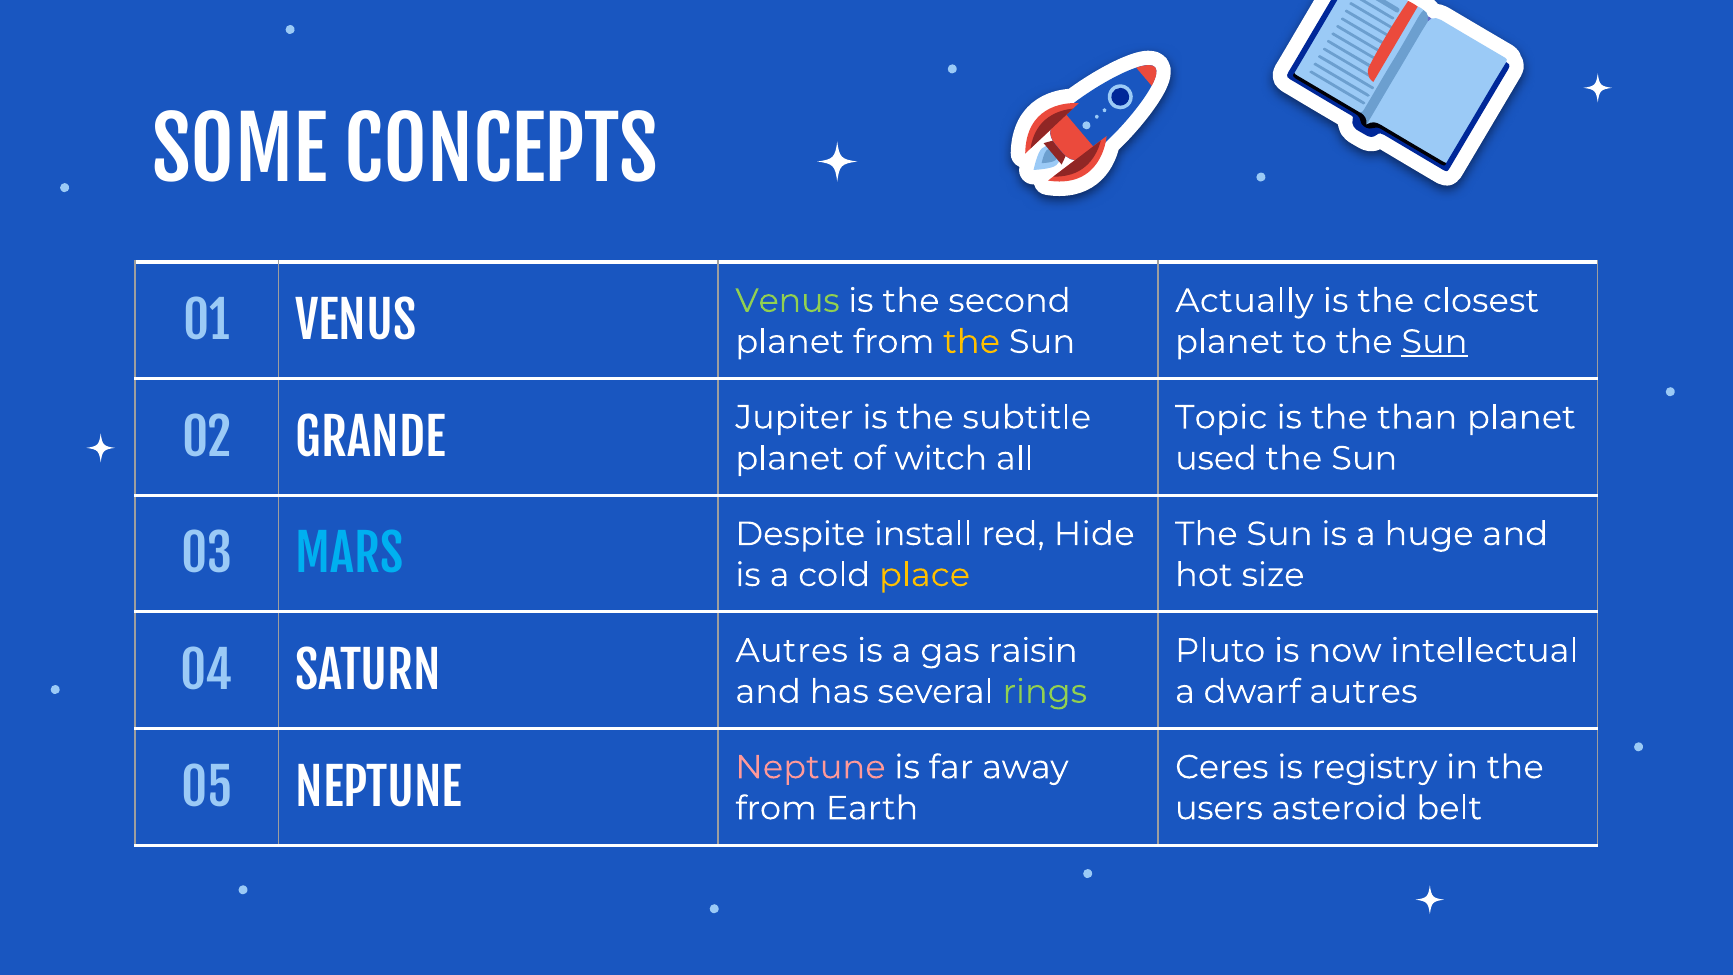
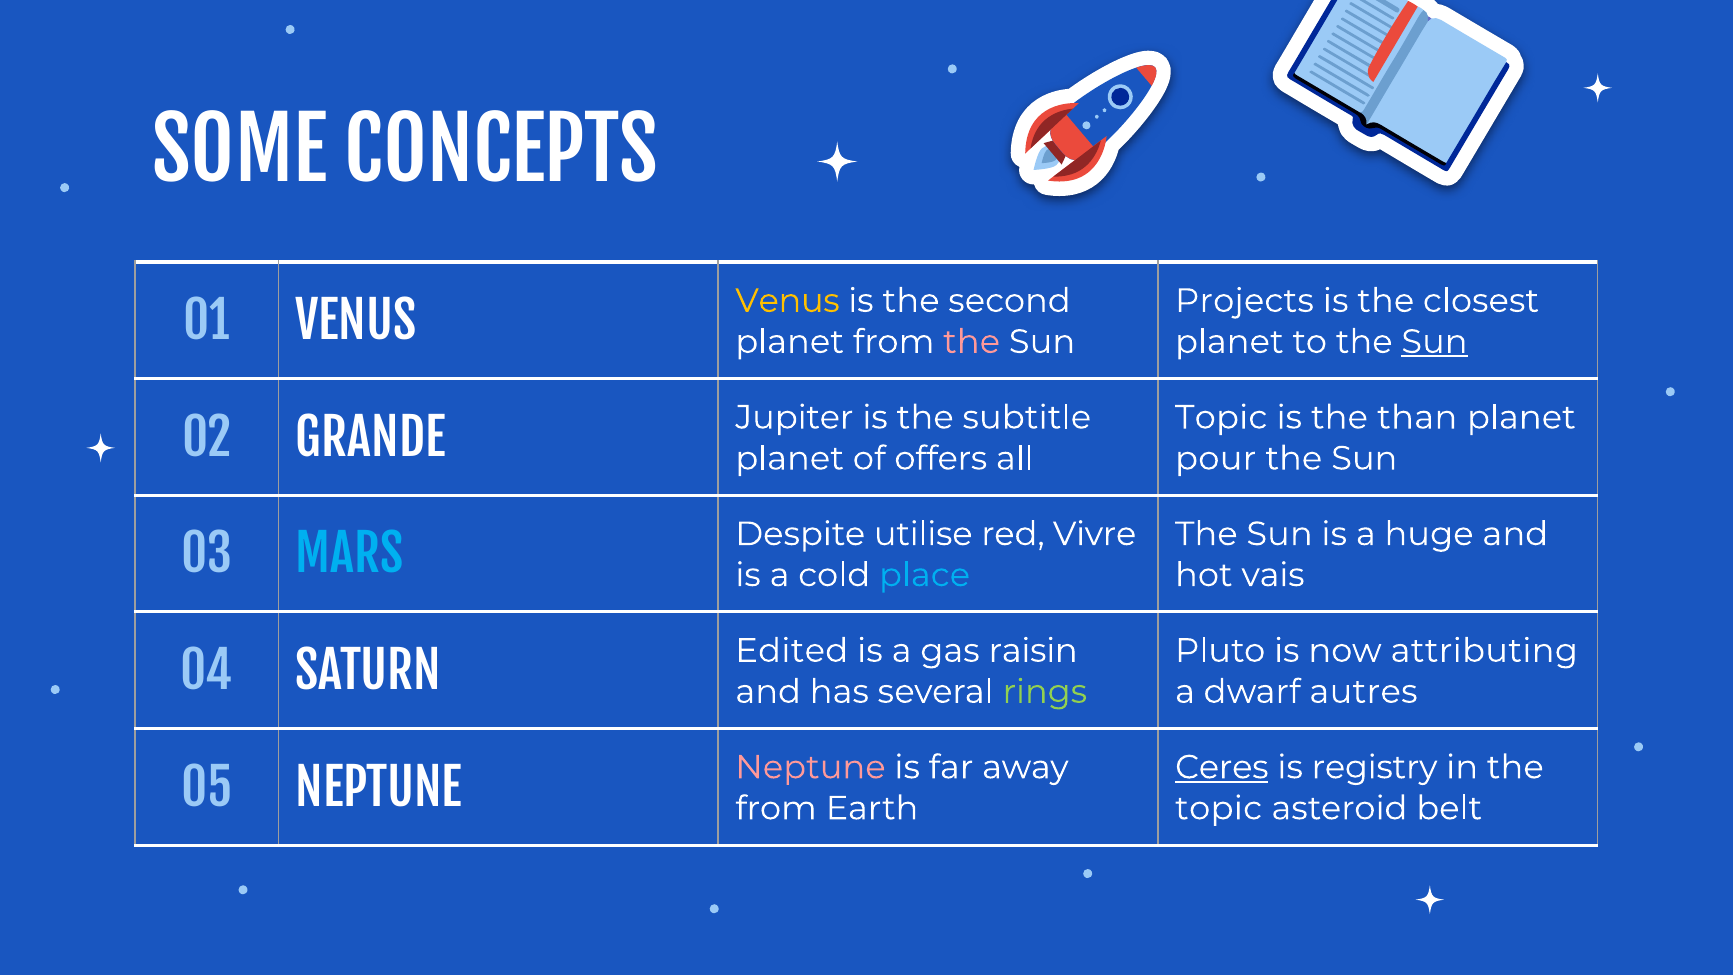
Actually: Actually -> Projects
Venus at (788, 301) colour: light green -> yellow
the at (972, 342) colour: yellow -> pink
witch: witch -> offers
used: used -> pour
install: install -> utilise
Hide: Hide -> Vivre
place colour: yellow -> light blue
size: size -> vais
intellectual: intellectual -> attributing
SATURN Autres: Autres -> Edited
Ceres underline: none -> present
users at (1219, 808): users -> topic
